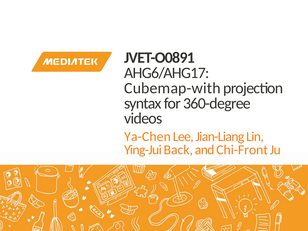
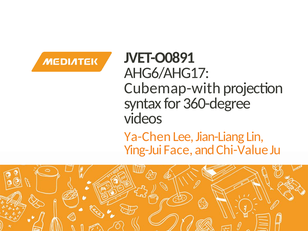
Back: Back -> Face
Chi-Front: Chi-Front -> Chi-Value
